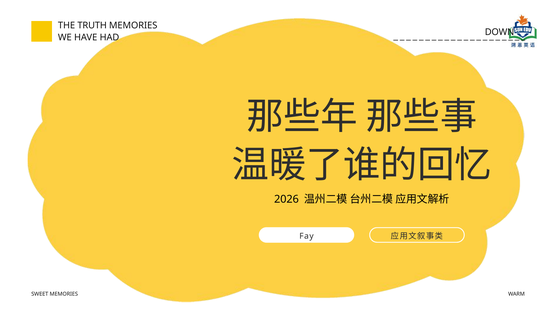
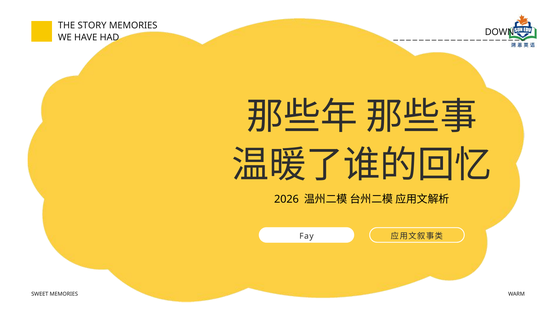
TRUTH: TRUTH -> STORY
